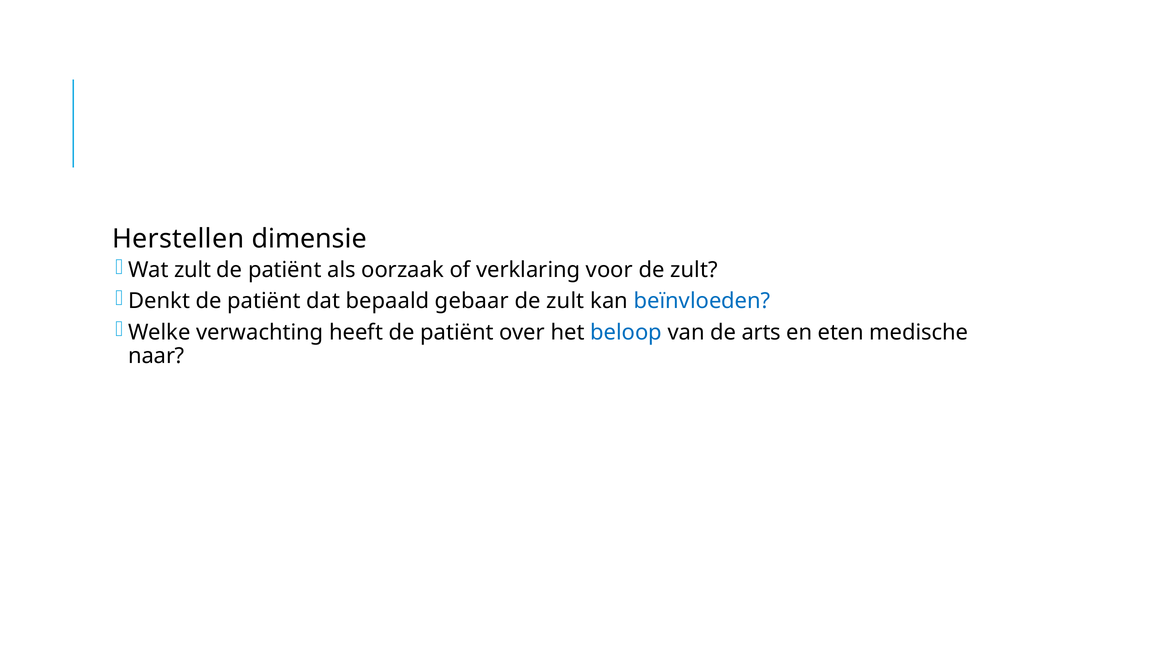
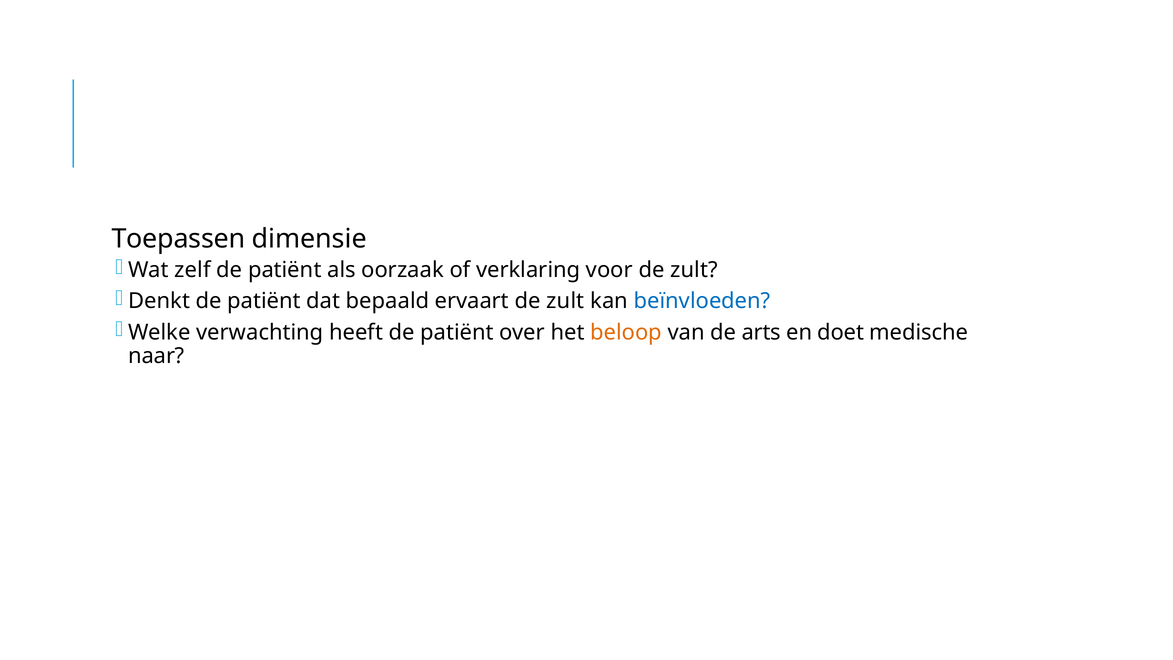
Herstellen: Herstellen -> Toepassen
Wat zult: zult -> zelf
gebaar: gebaar -> ervaart
beloop colour: blue -> orange
eten: eten -> doet
